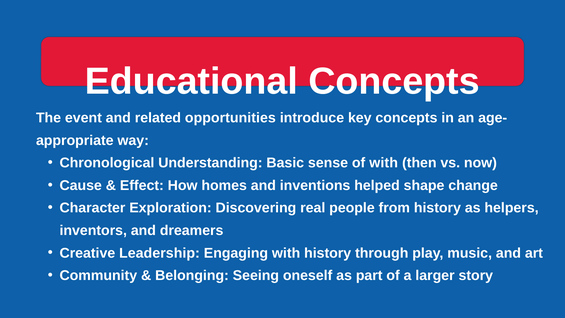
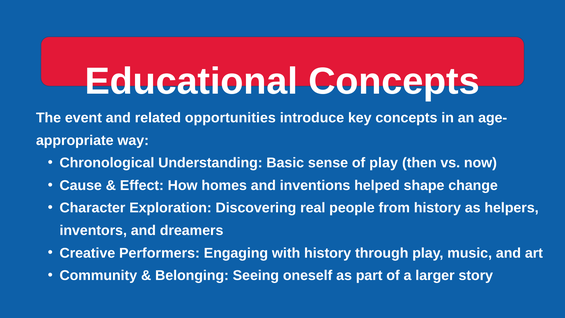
of with: with -> play
Leadership: Leadership -> Performers
